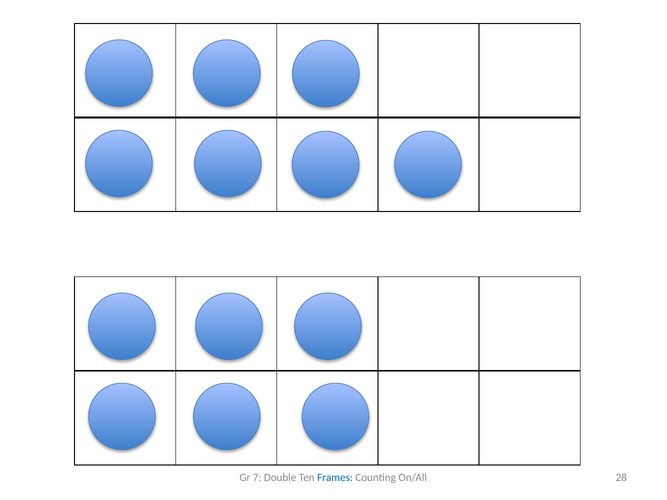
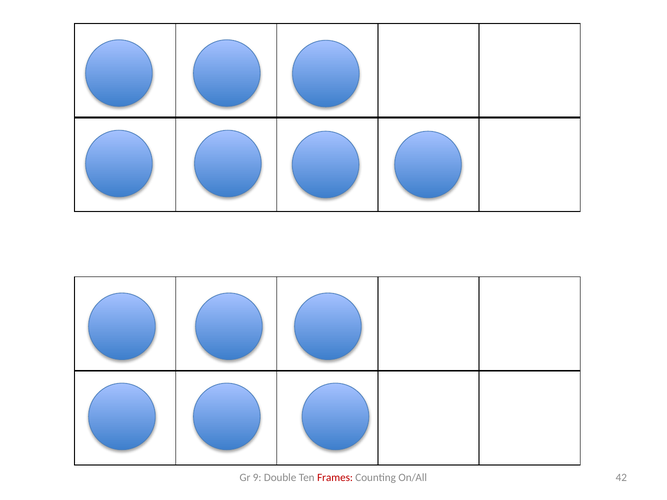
7: 7 -> 9
Frames colour: blue -> red
28: 28 -> 42
